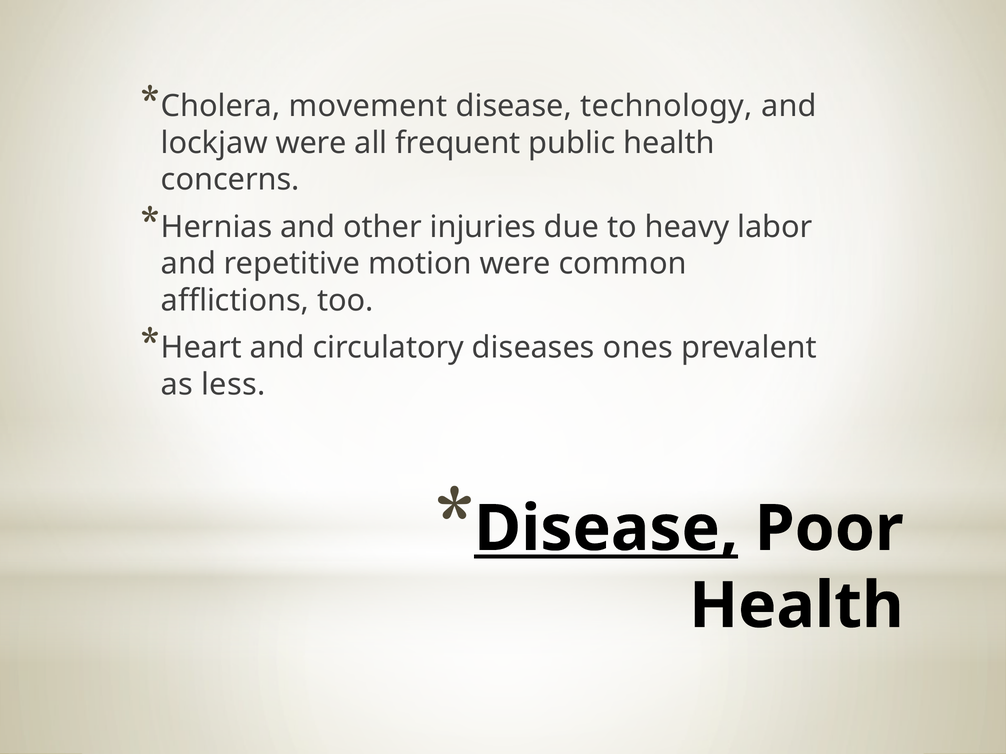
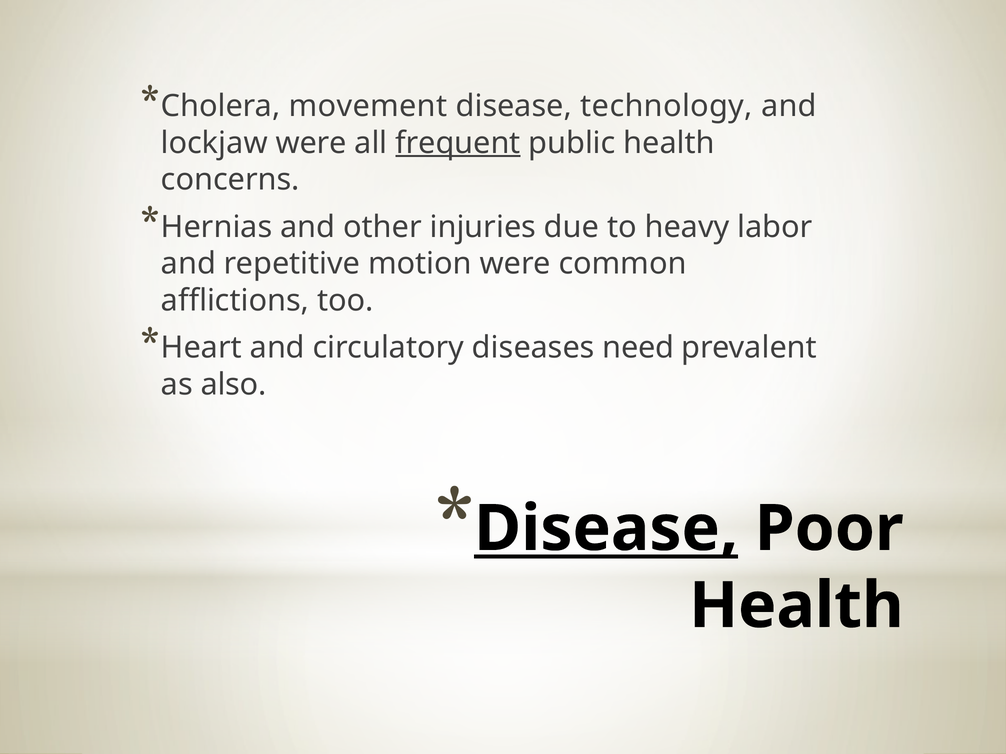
frequent underline: none -> present
ones: ones -> need
less: less -> also
